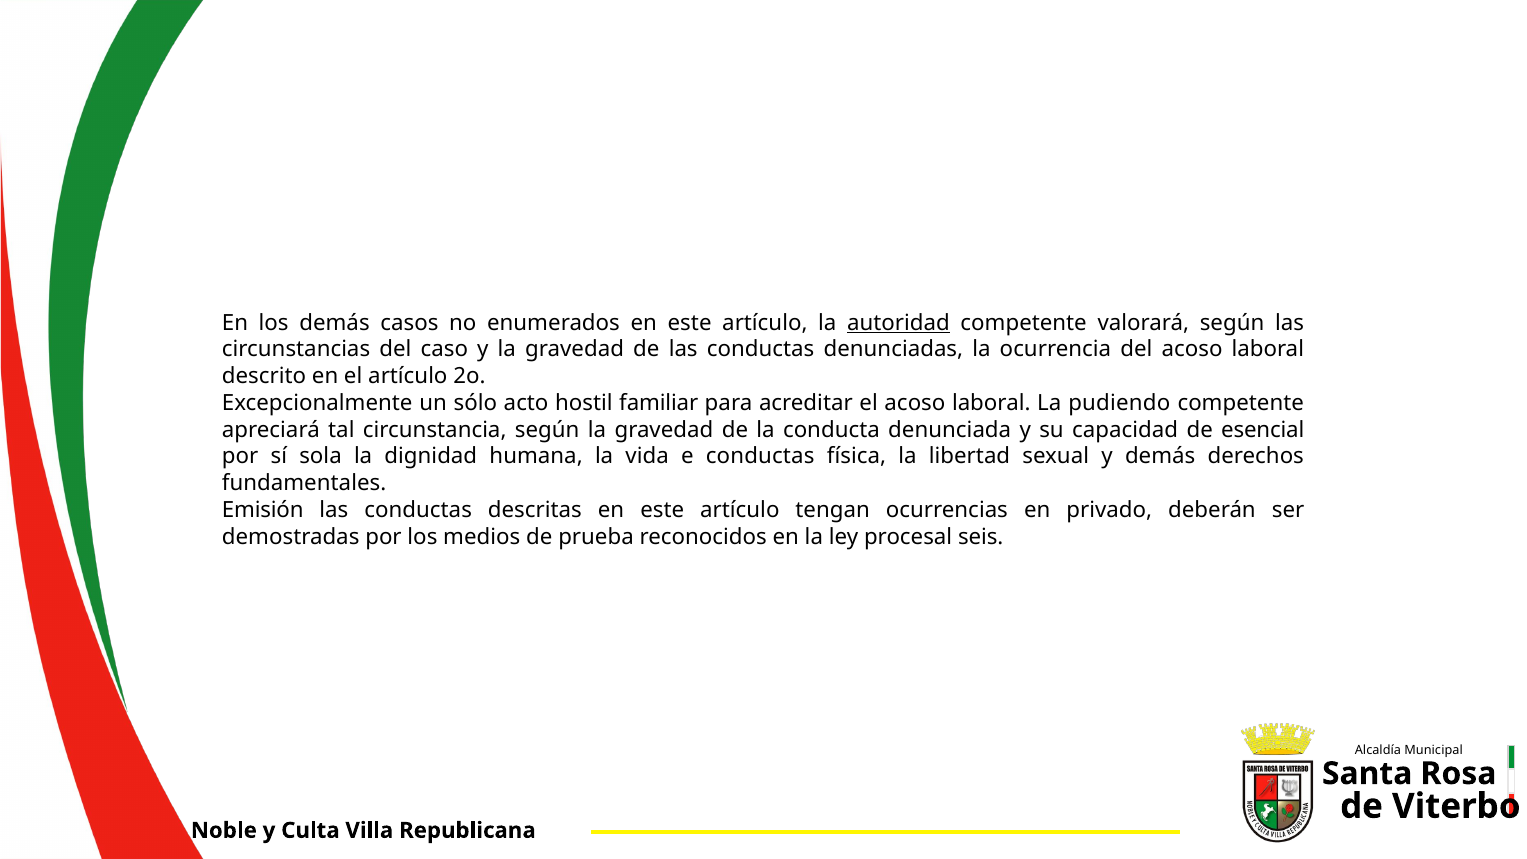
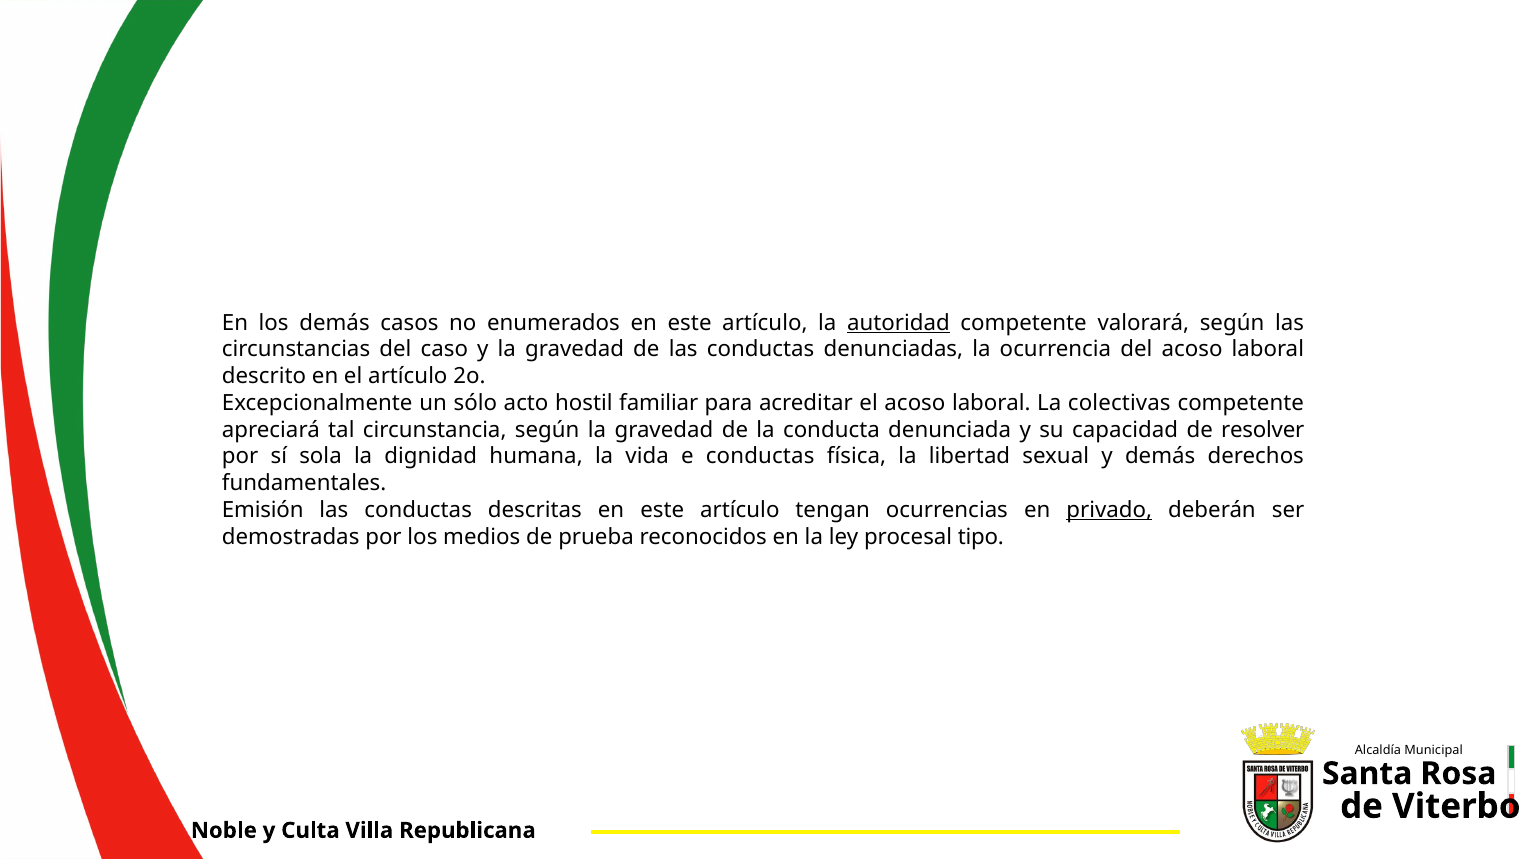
pudiendo: pudiendo -> colectivas
esencial: esencial -> resolver
privado underline: none -> present
seis: seis -> tipo
